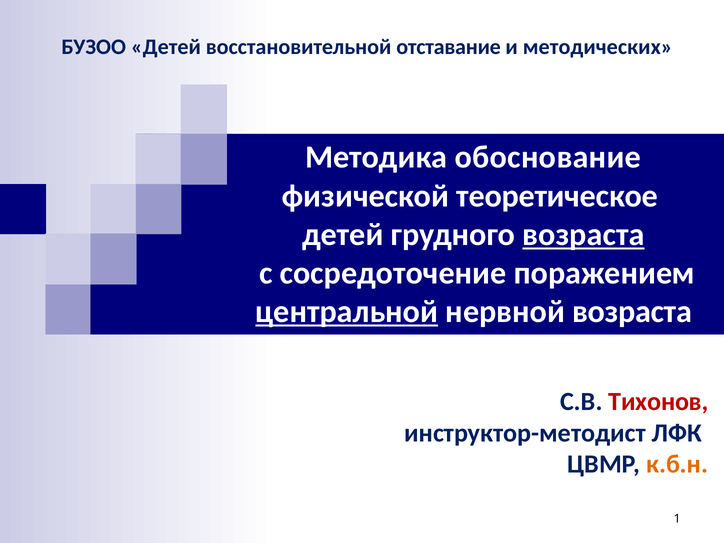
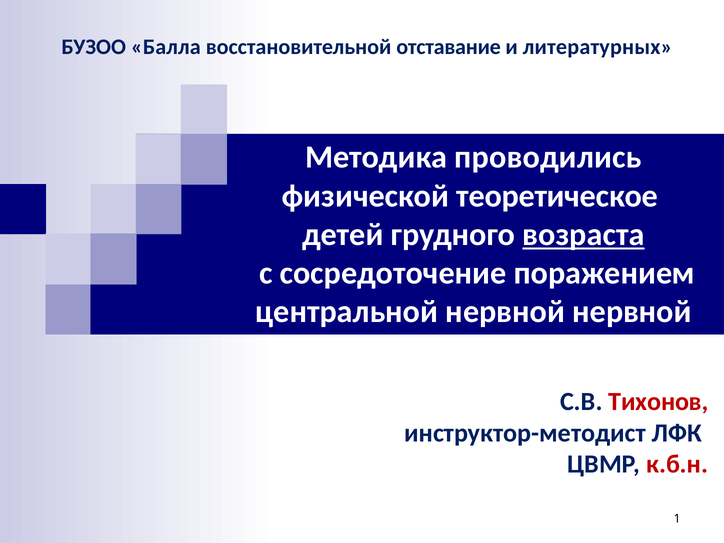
БУЗОО Детей: Детей -> Балла
методических: методических -> литературных
обоснование: обоснование -> проводились
центральной underline: present -> none
нервной возраста: возраста -> нервной
к.б.н colour: orange -> red
